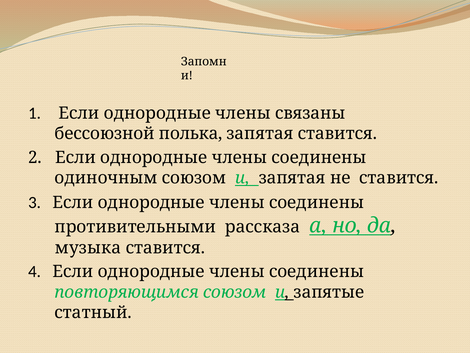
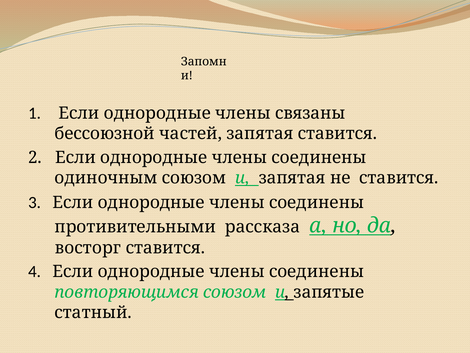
полька: полька -> частей
музыка: музыка -> восторг
